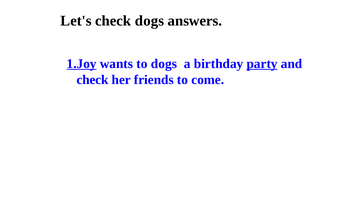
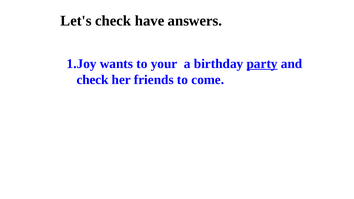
check dogs: dogs -> have
1.Joy underline: present -> none
to dogs: dogs -> your
